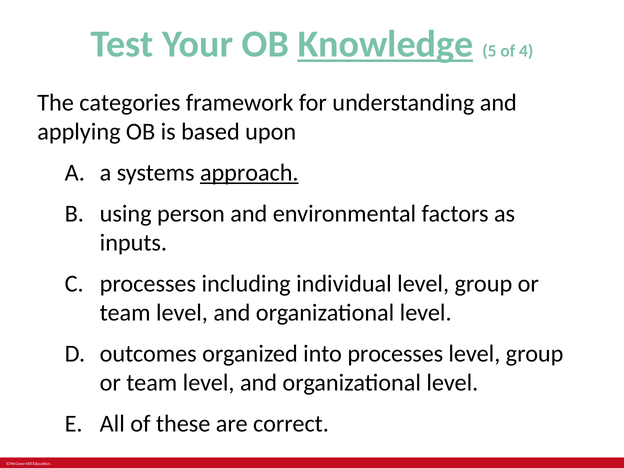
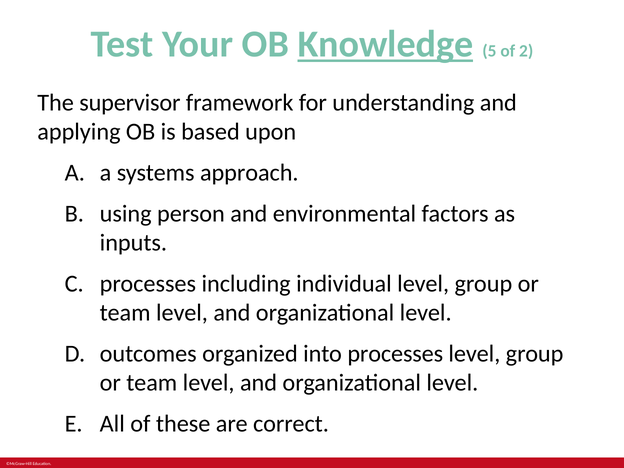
4: 4 -> 2
categories: categories -> supervisor
approach underline: present -> none
